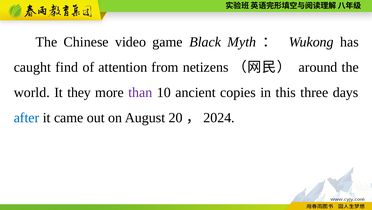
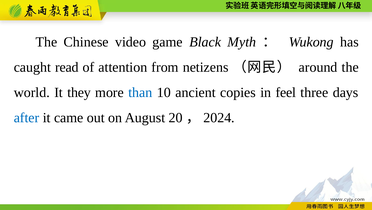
find: find -> read
than colour: purple -> blue
this: this -> feel
